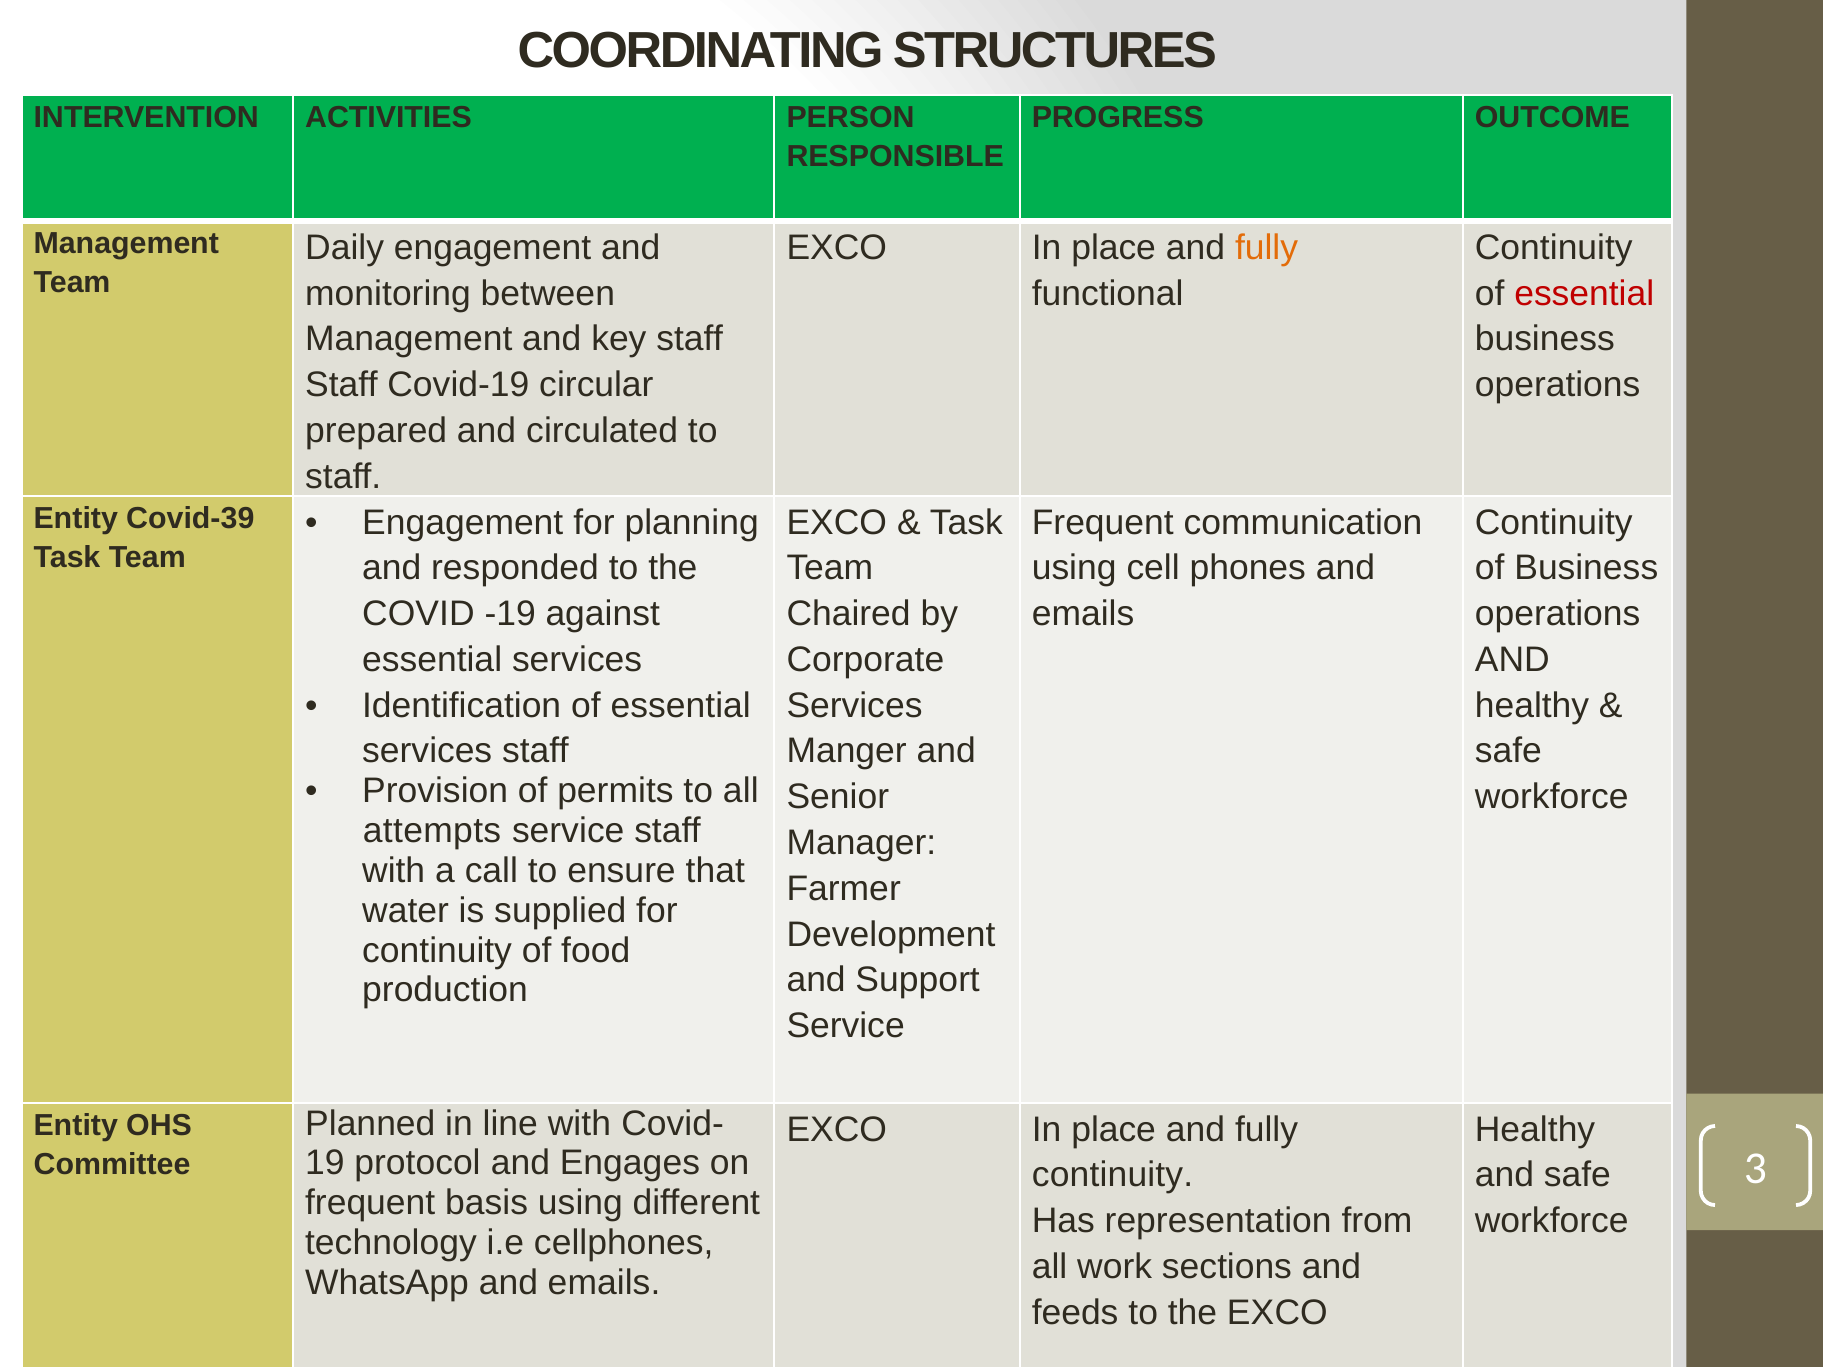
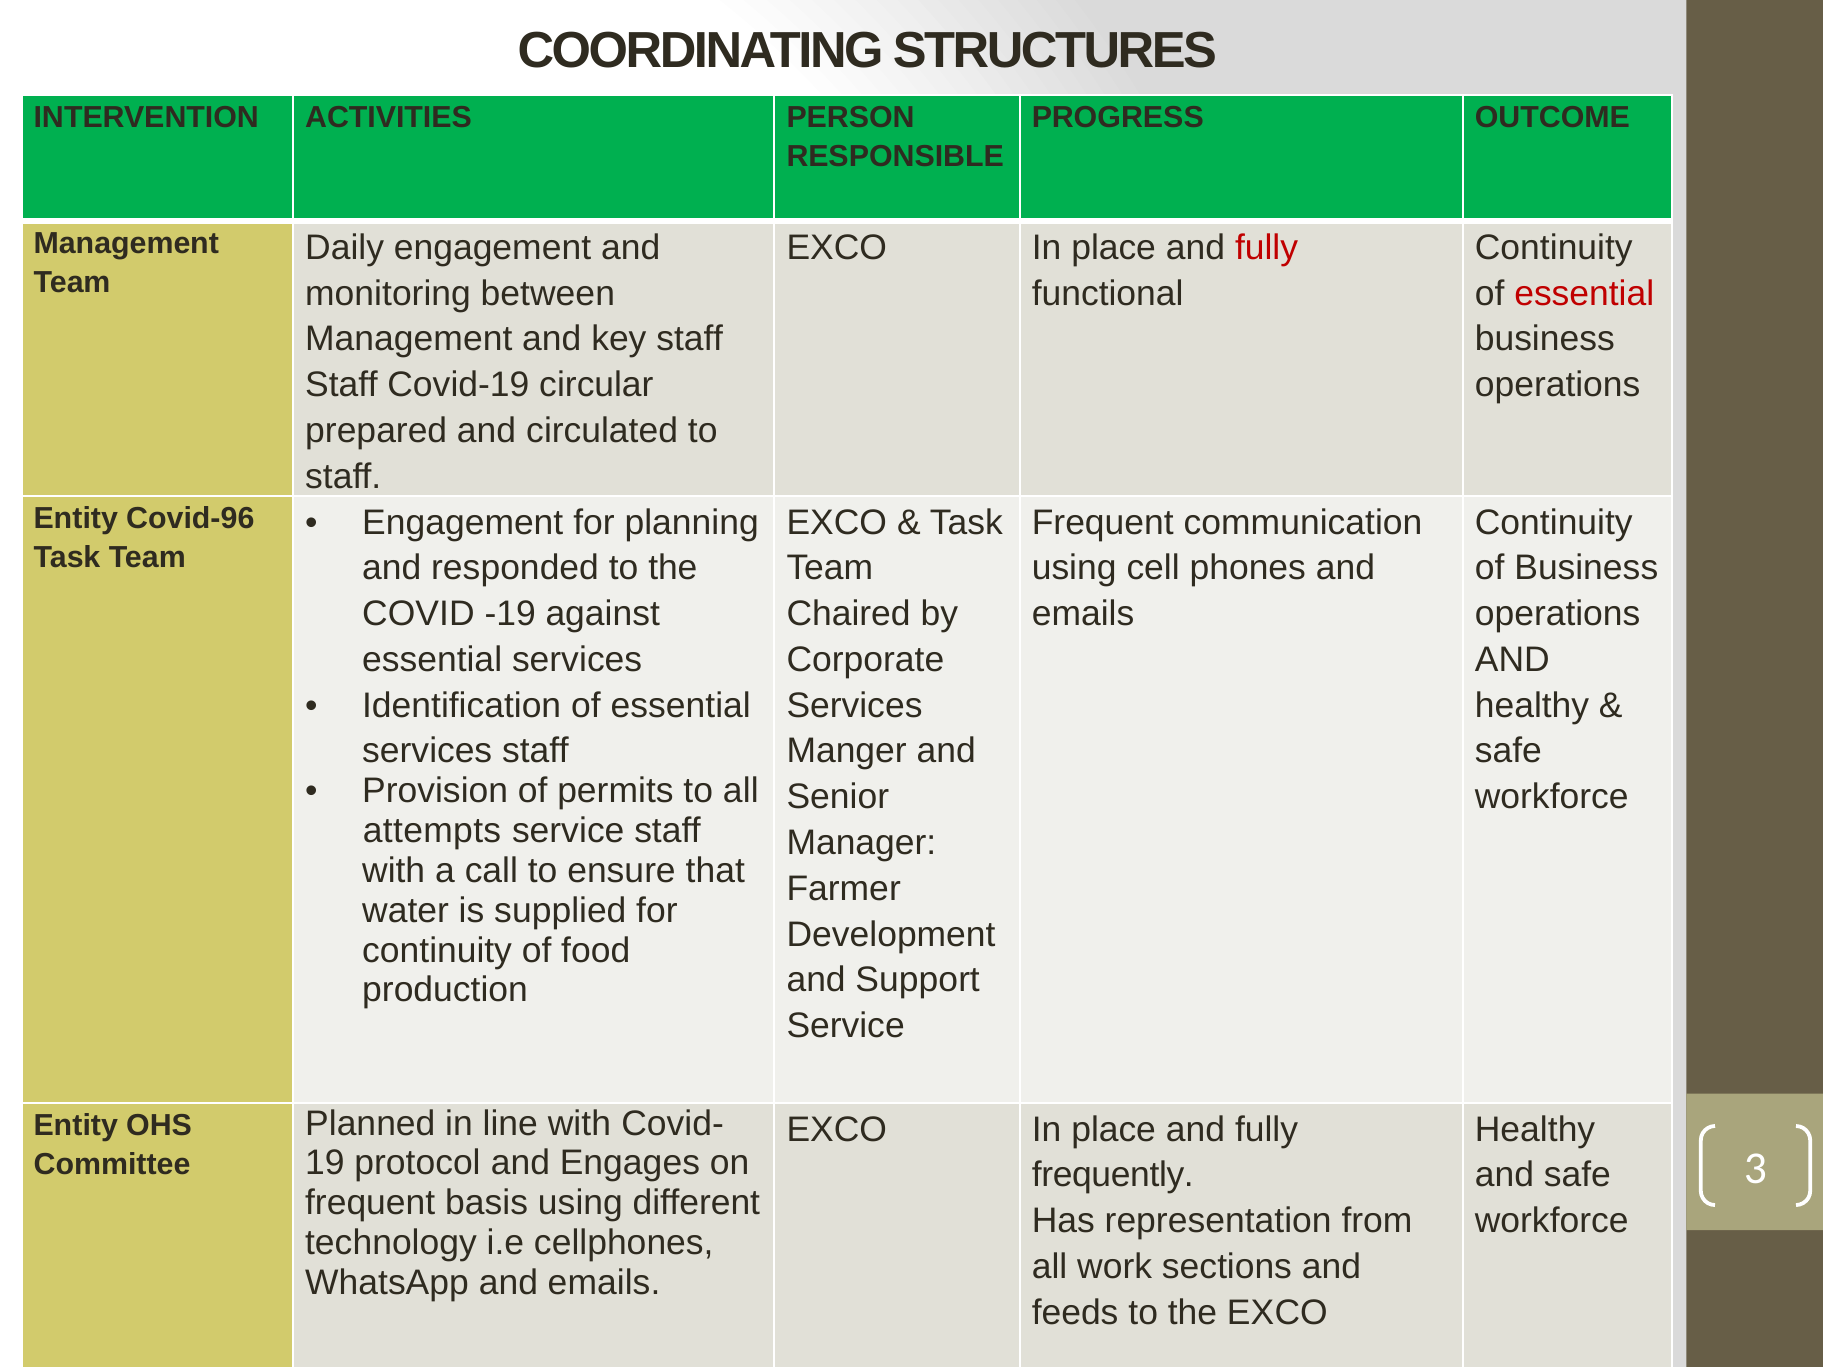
fully at (1267, 248) colour: orange -> red
Covid-39: Covid-39 -> Covid-96
continuity at (1113, 1175): continuity -> frequently
